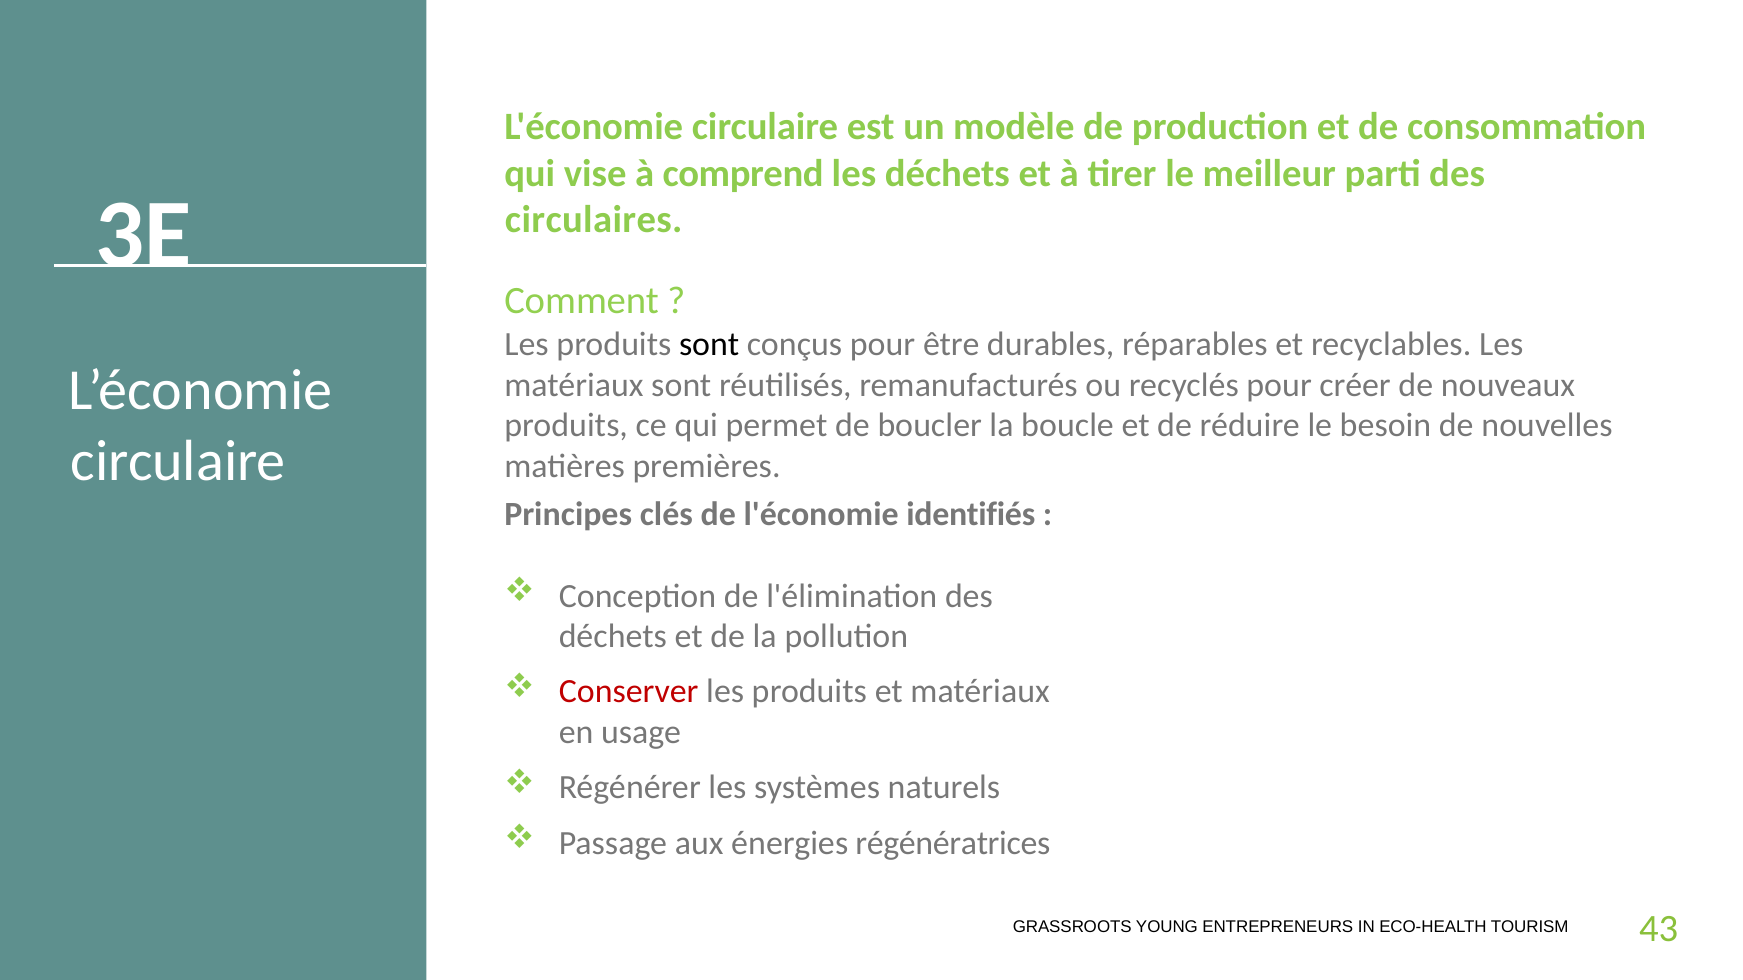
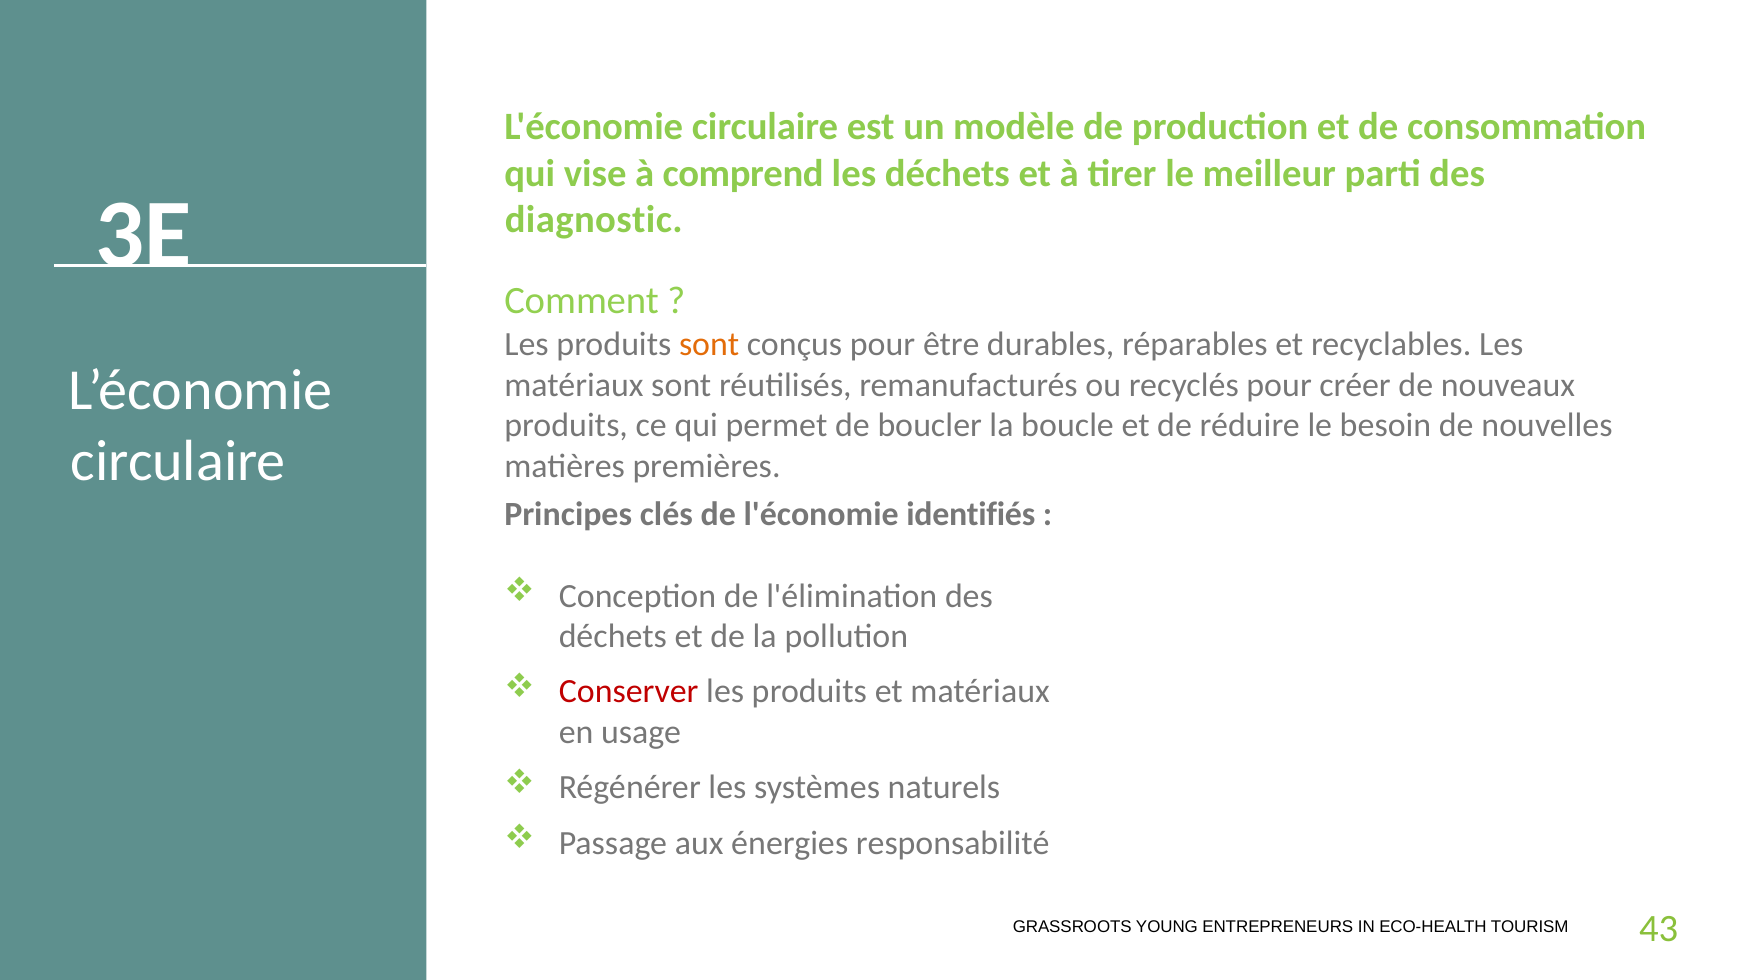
circulaires: circulaires -> diagnostic
sont at (709, 345) colour: black -> orange
régénératrices: régénératrices -> responsabilité
